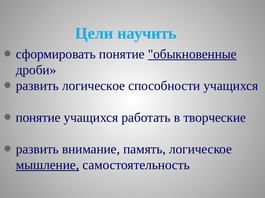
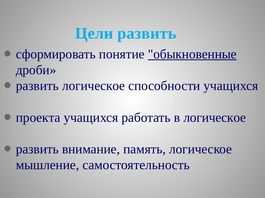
Цели научить: научить -> развить
понятие at (38, 118): понятие -> проекта
в творческие: творческие -> логическое
мышление underline: present -> none
